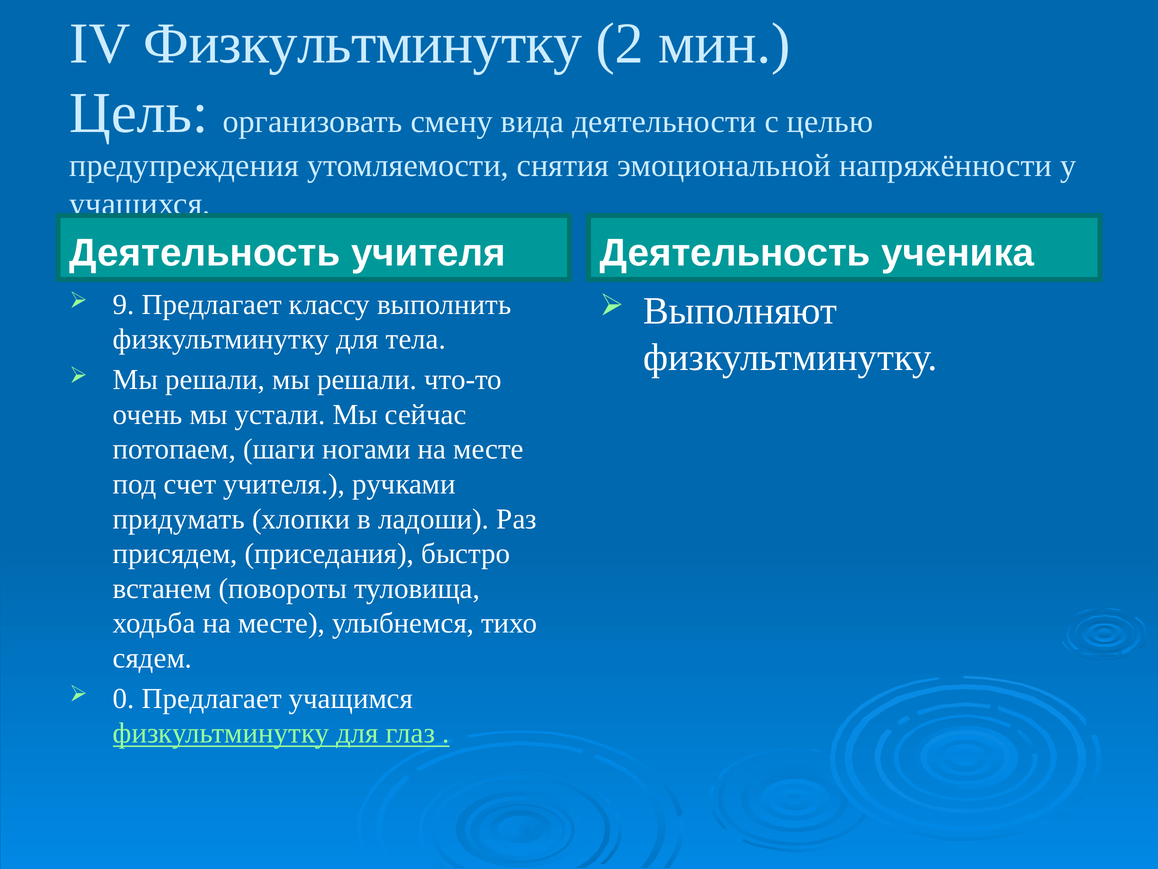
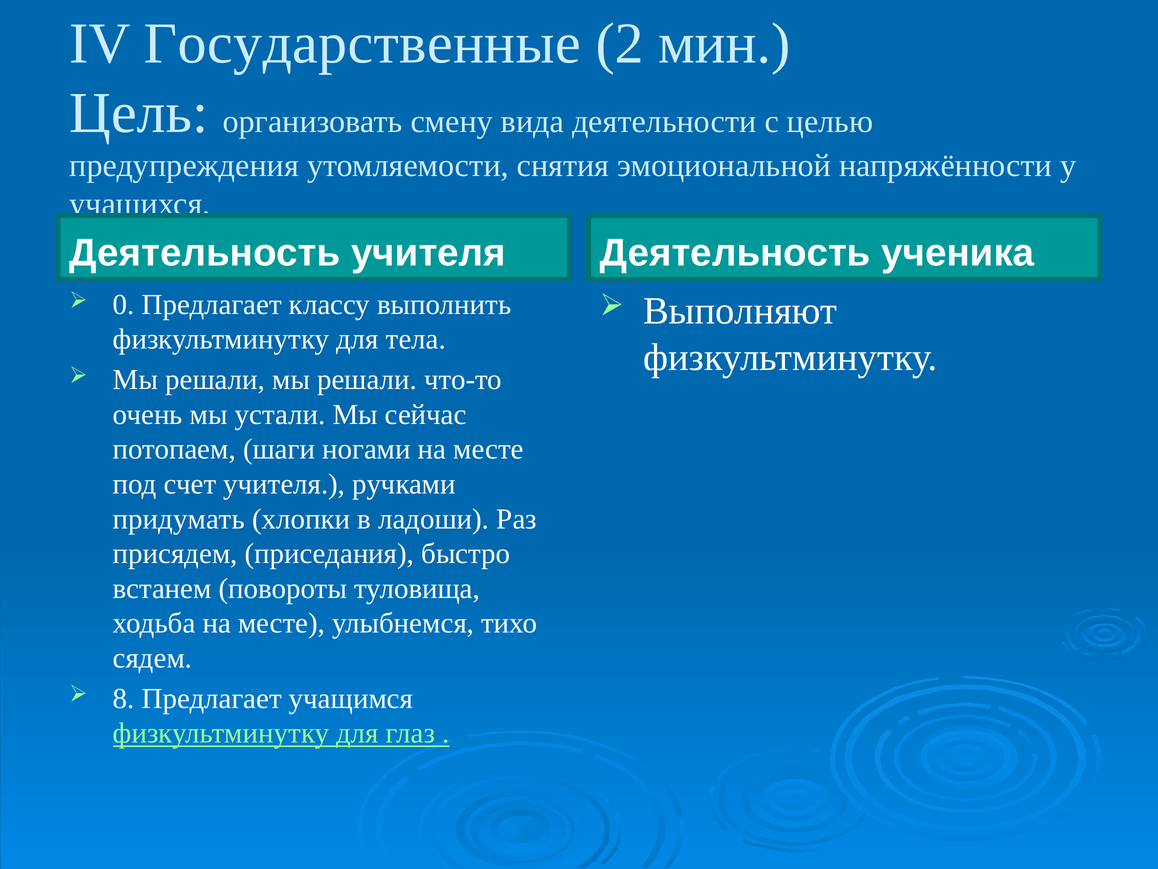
IV Физкультминутку: Физкультминутку -> Государственные
9: 9 -> 0
0: 0 -> 8
